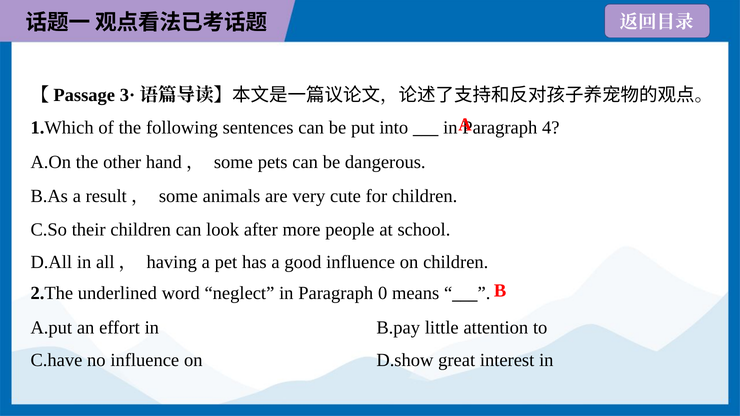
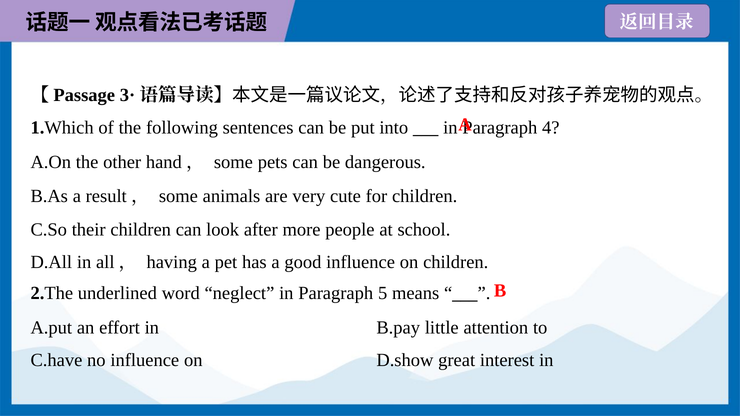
0: 0 -> 5
